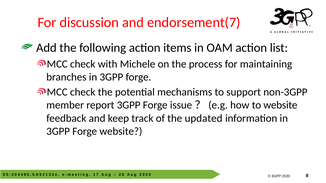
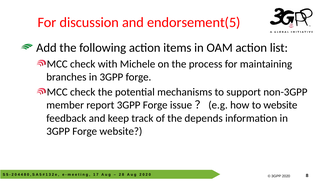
endorsement(7: endorsement(7 -> endorsement(5
updated: updated -> depends
